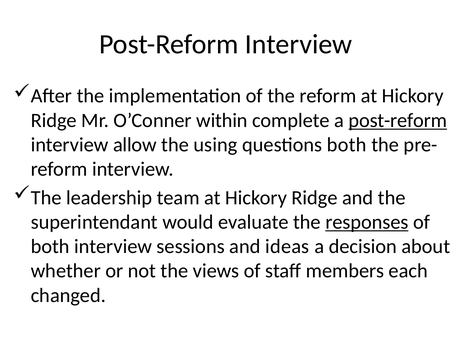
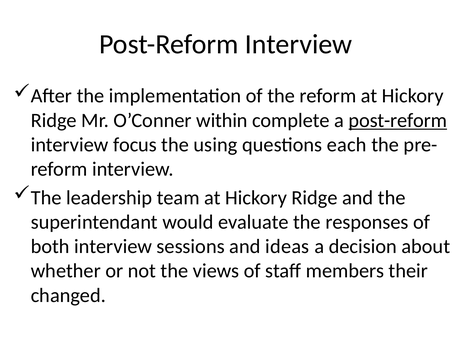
allow: allow -> focus
questions both: both -> each
responses underline: present -> none
each: each -> their
